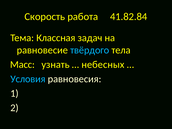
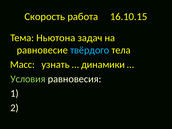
41.82.84: 41.82.84 -> 16.10.15
Классная: Классная -> Ньютона
небесных: небесных -> динамики
Условия colour: light blue -> light green
